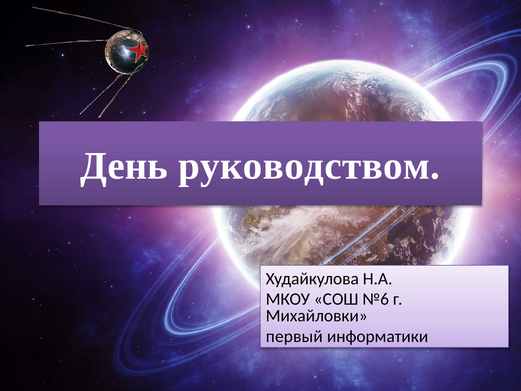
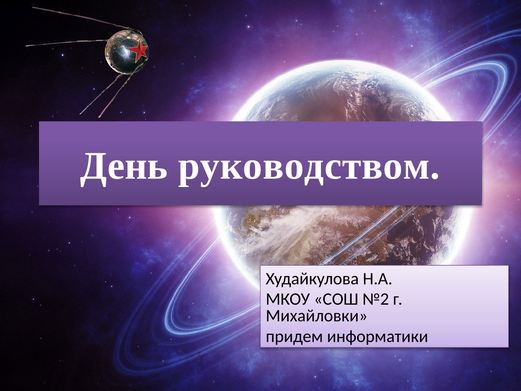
№6: №6 -> №2
первый: первый -> придем
